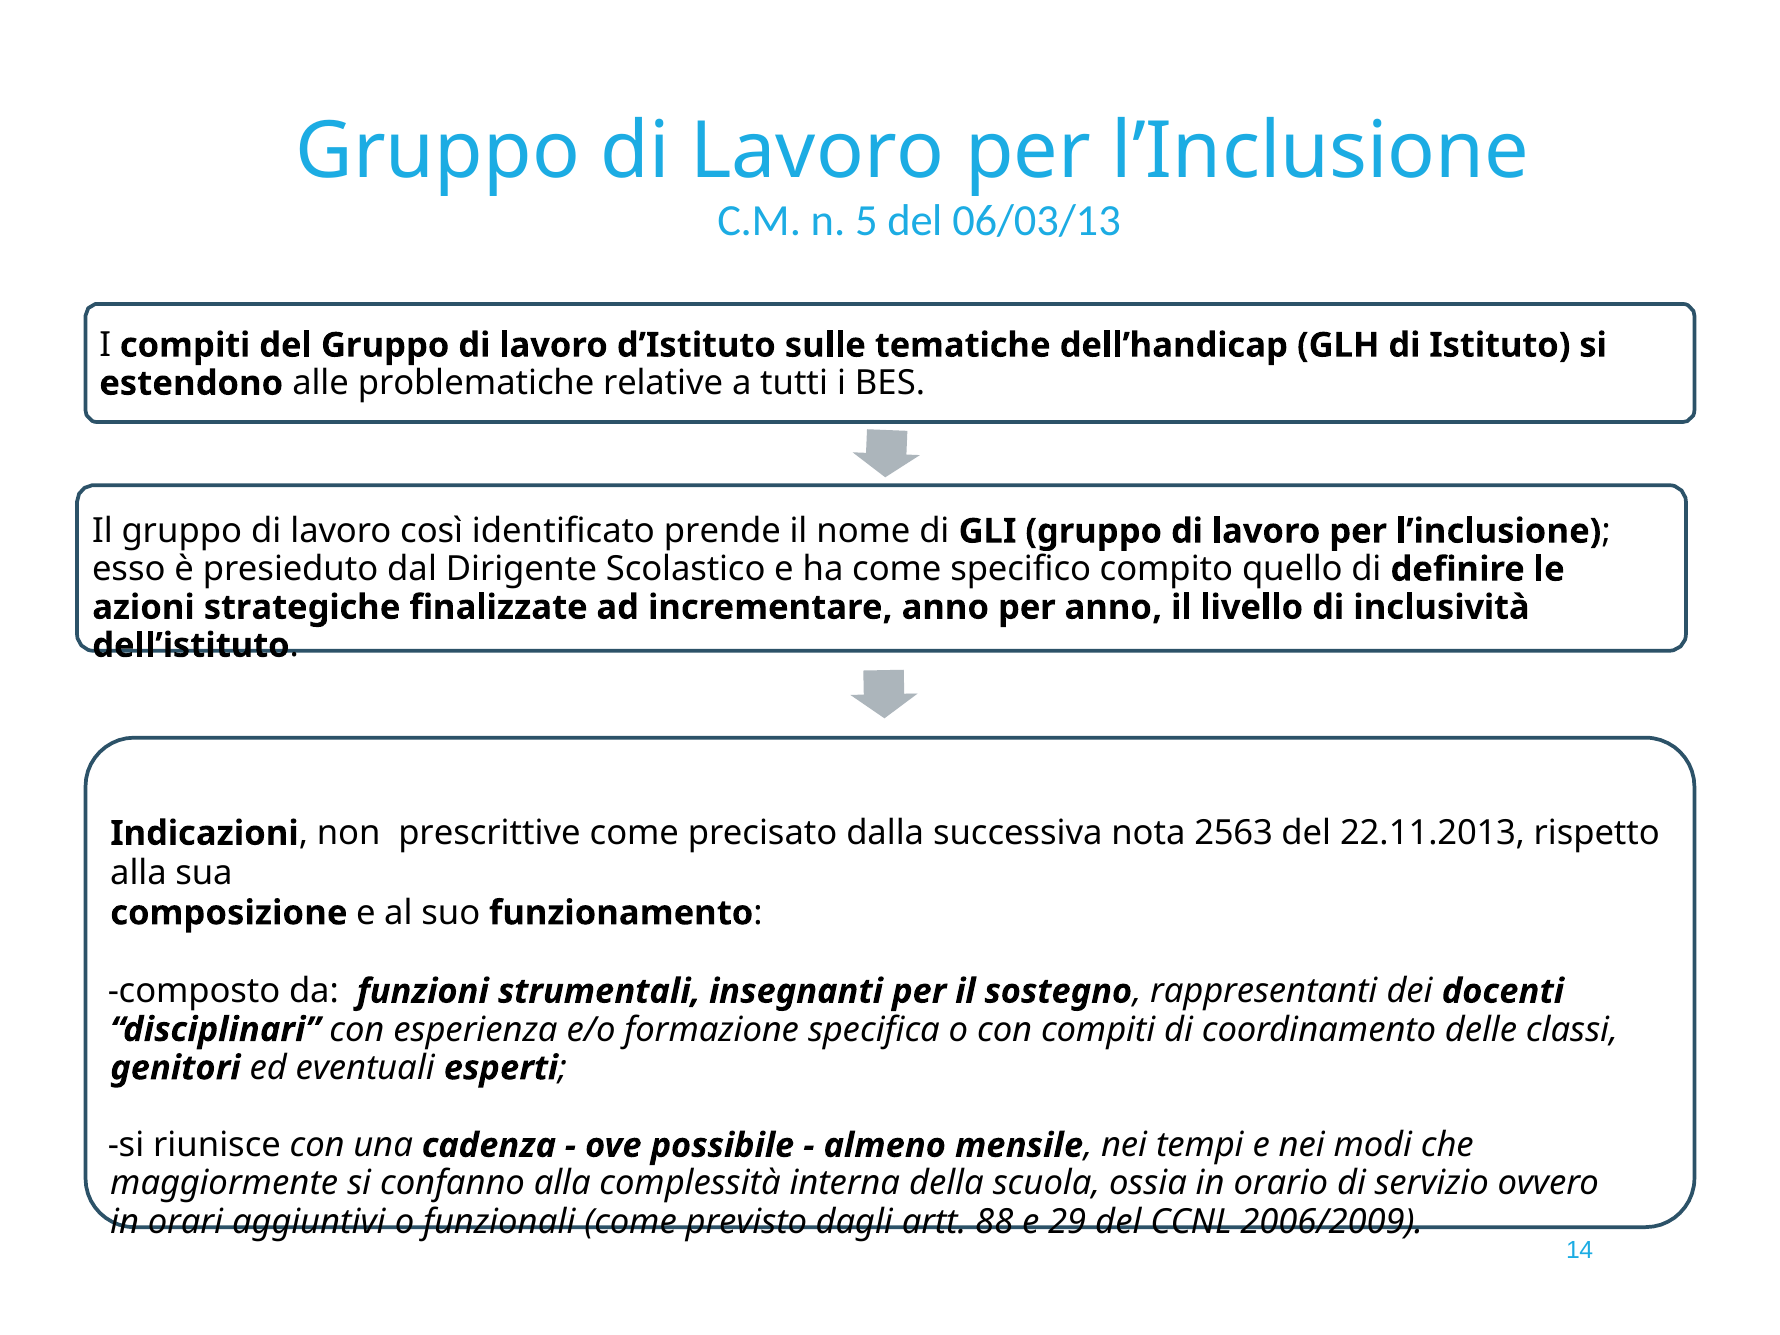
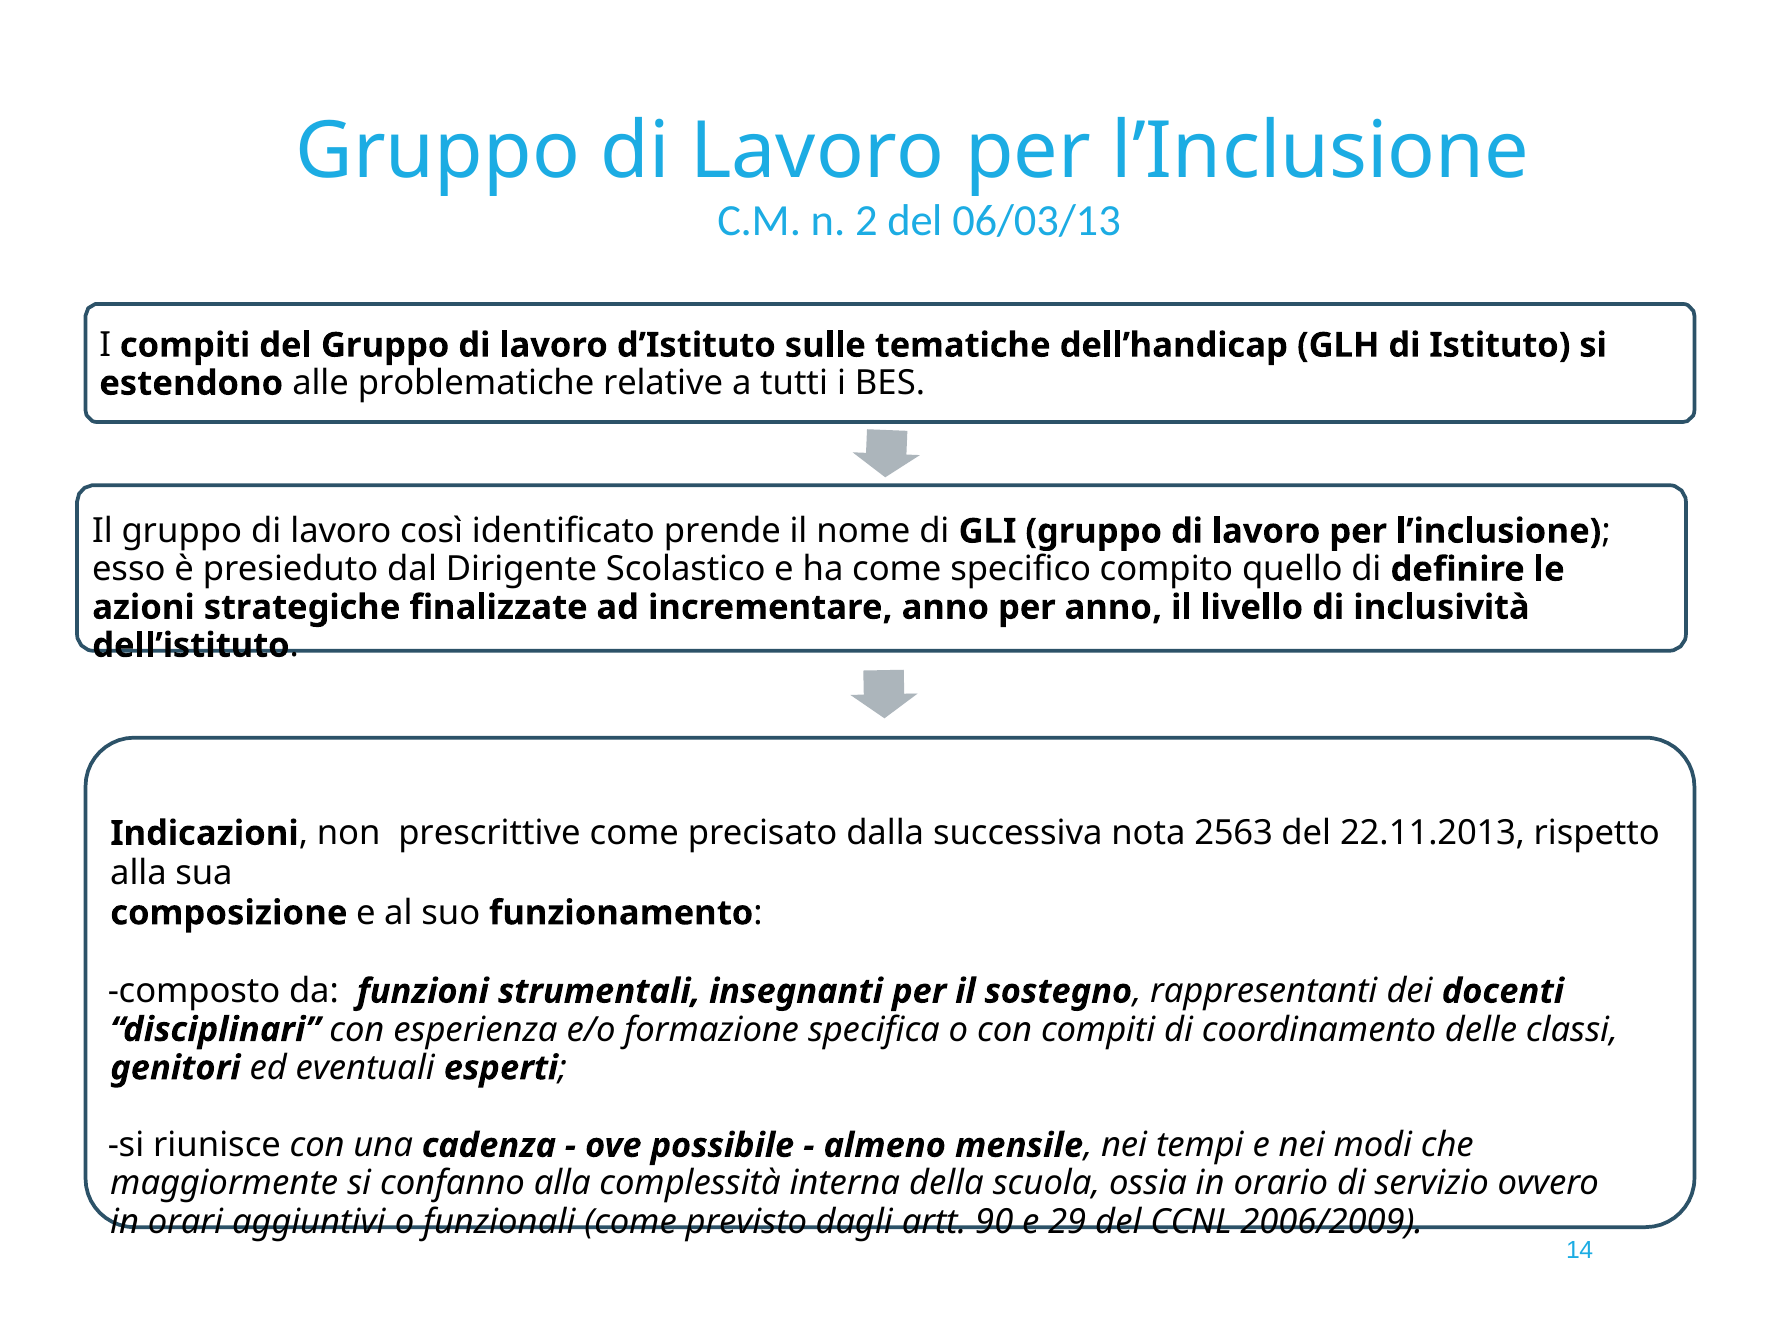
5: 5 -> 2
88: 88 -> 90
